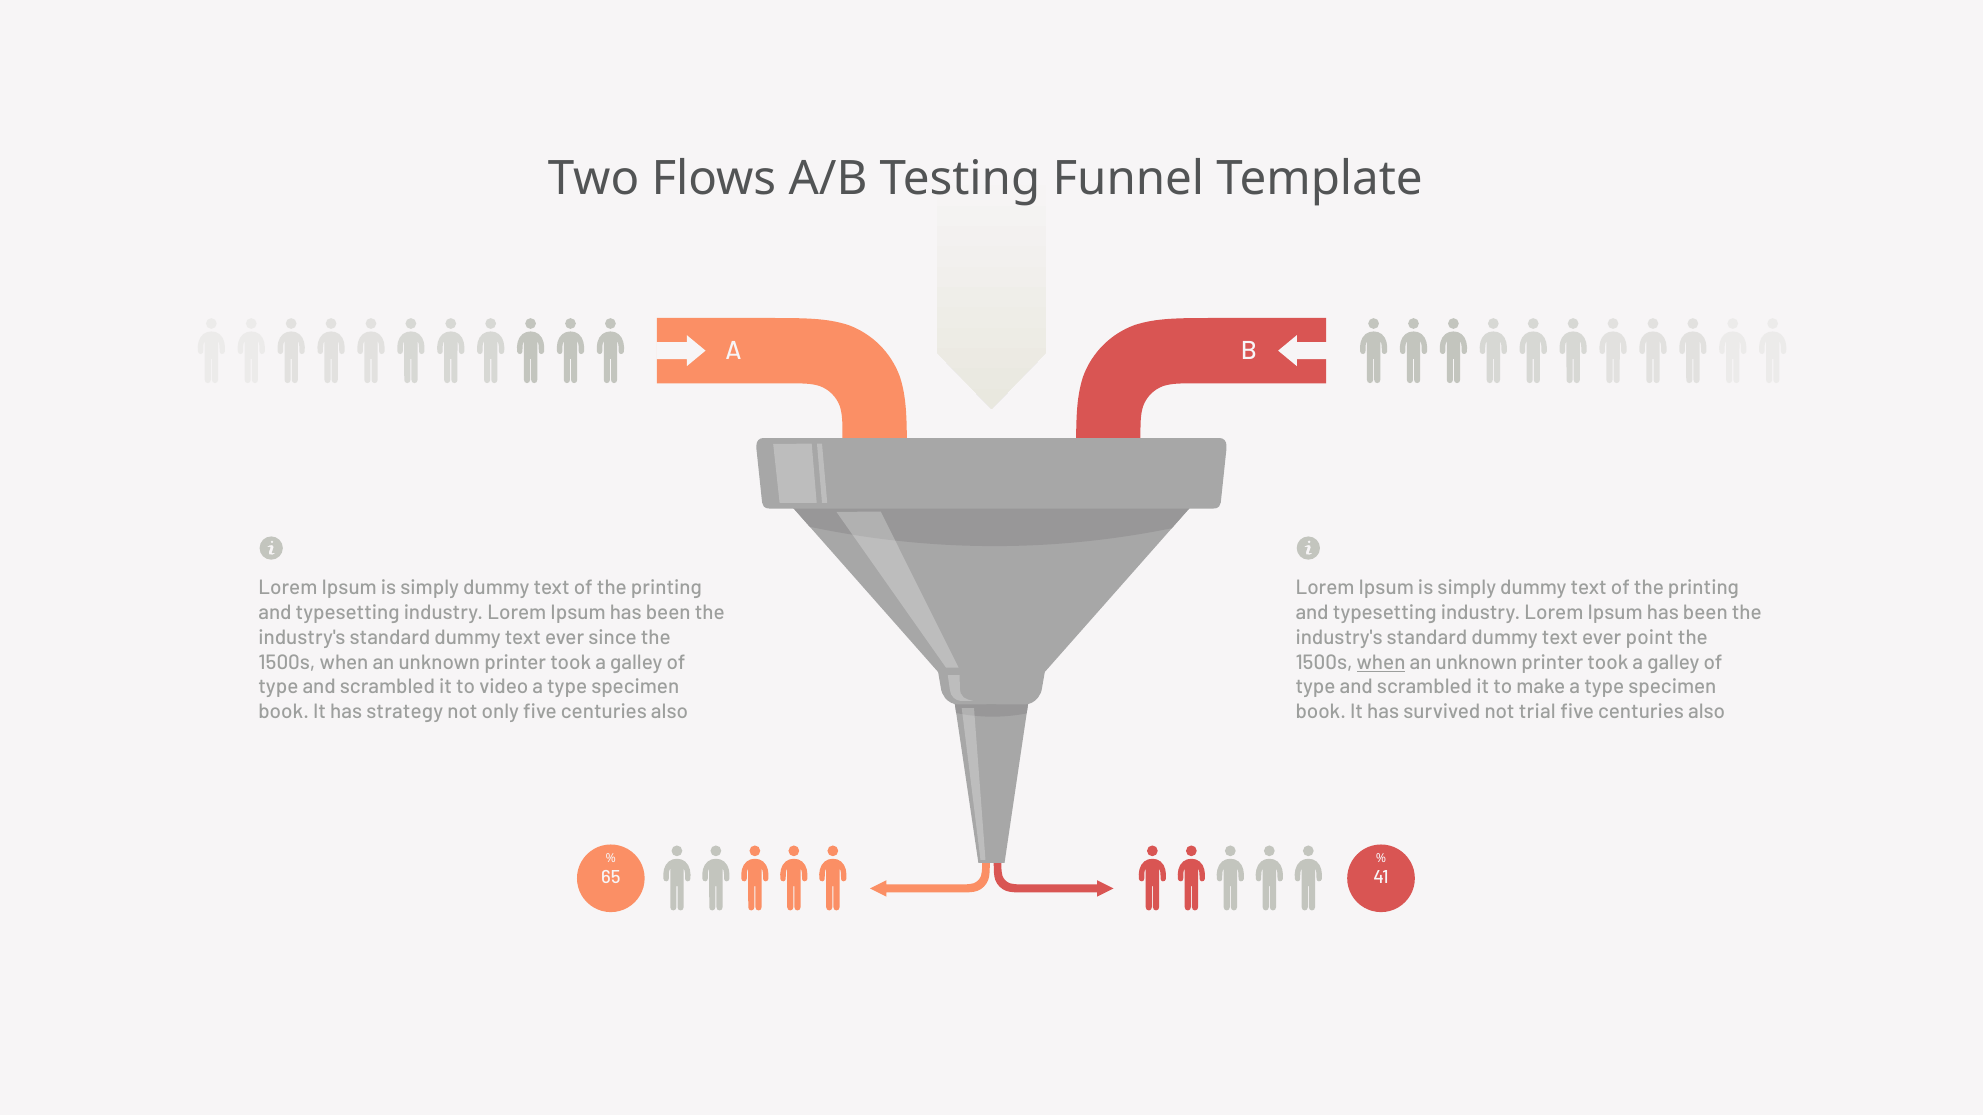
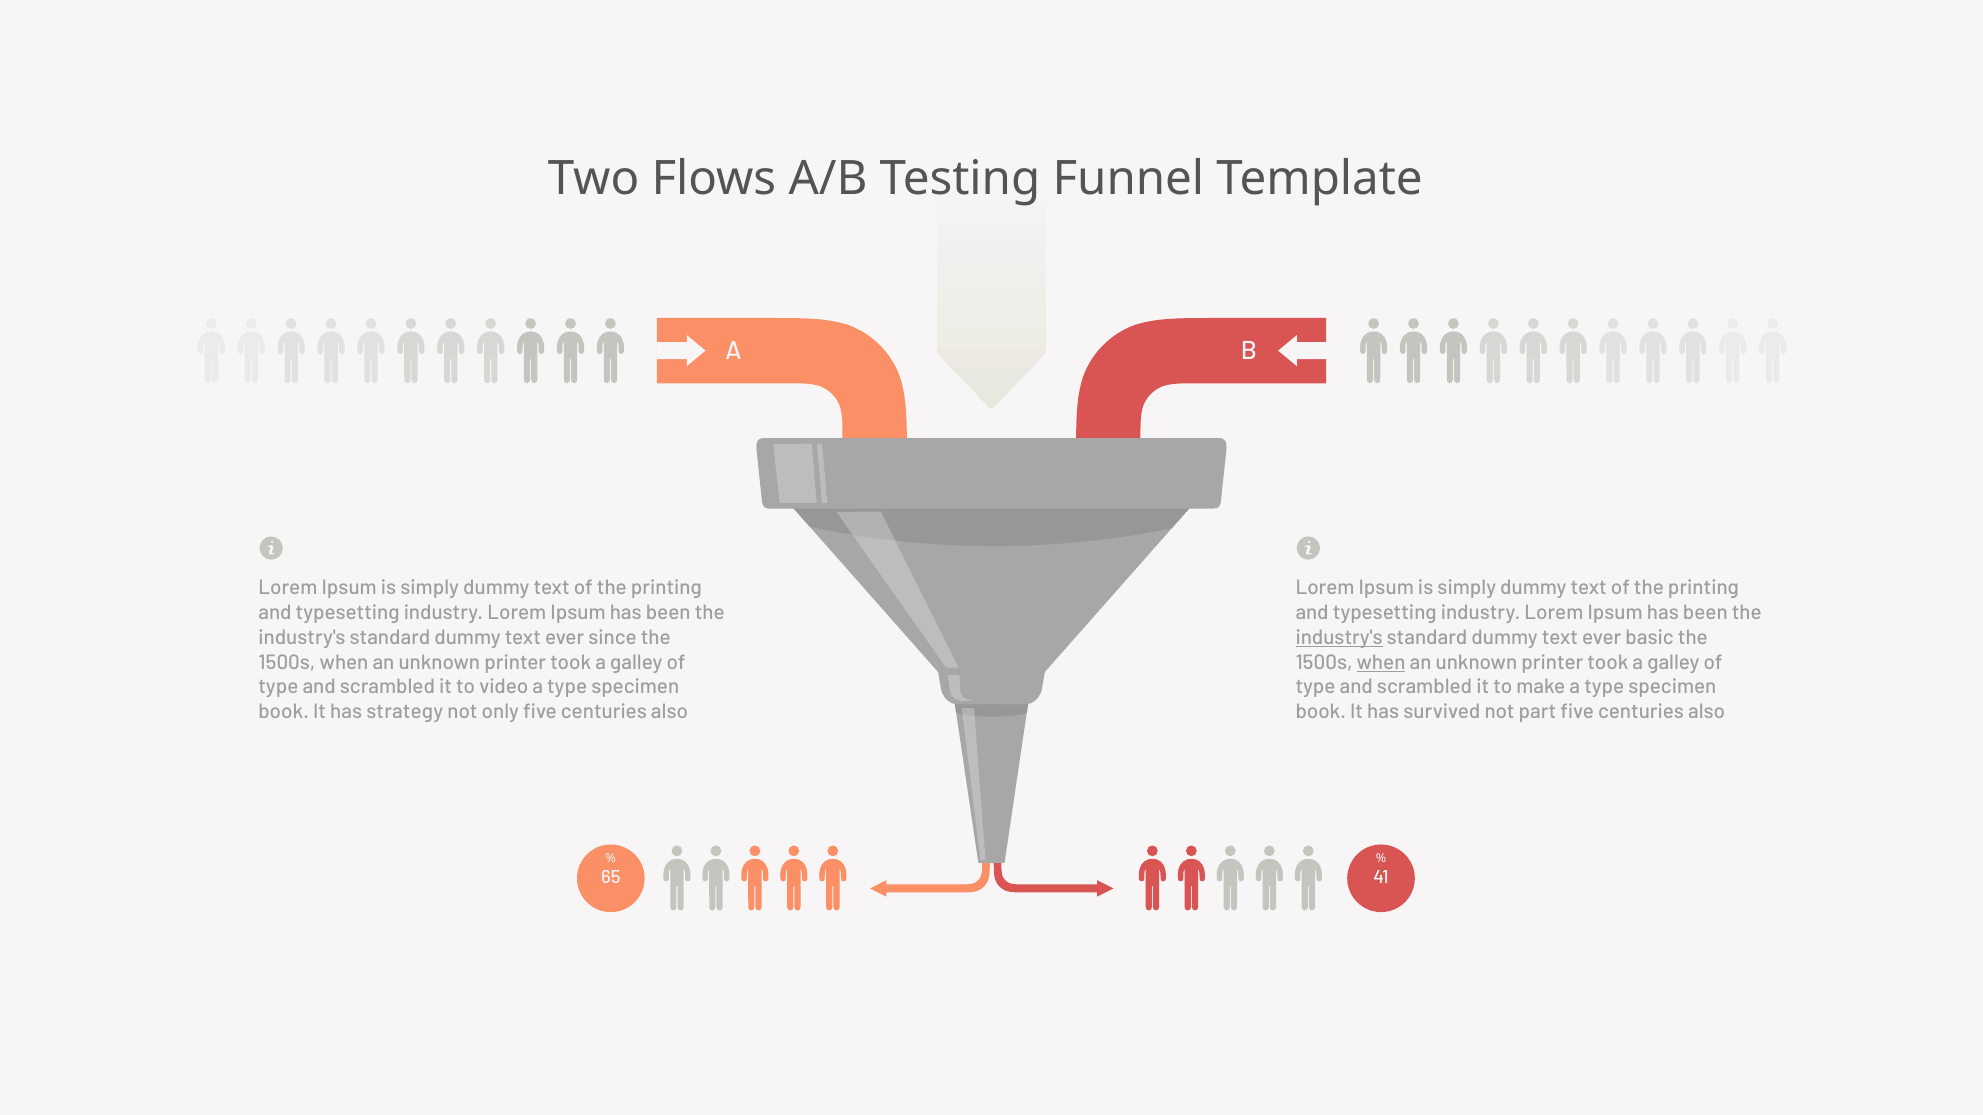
industry's at (1339, 638) underline: none -> present
point: point -> basic
trial: trial -> part
